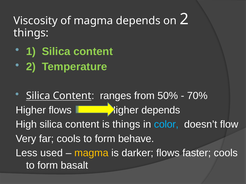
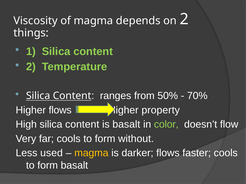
depends at (161, 110): depends -> property
is things: things -> basalt
color colour: light blue -> light green
behave: behave -> without
